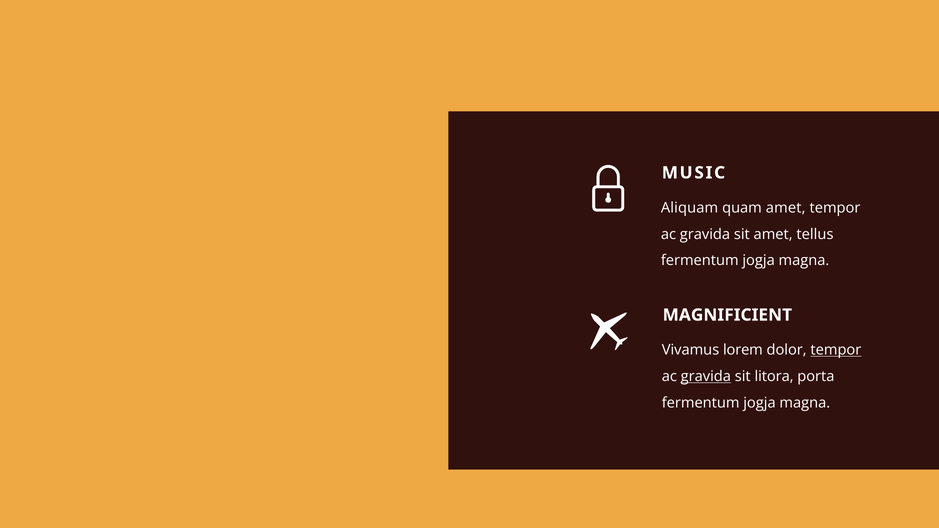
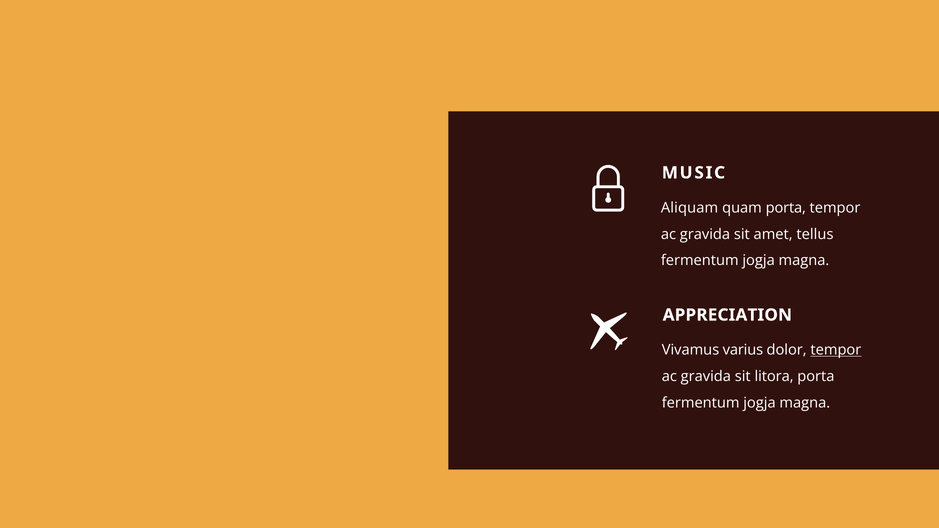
quam amet: amet -> porta
MAGNIFICIENT: MAGNIFICIENT -> APPRECIATION
lorem: lorem -> varius
gravida at (706, 377) underline: present -> none
